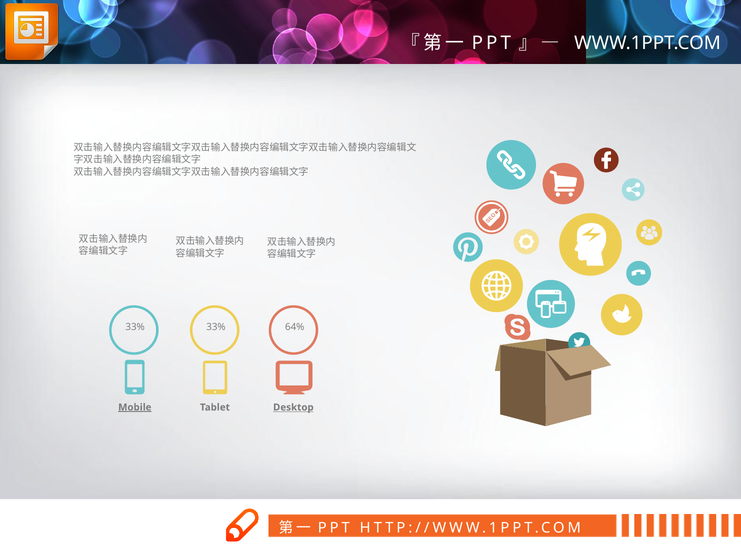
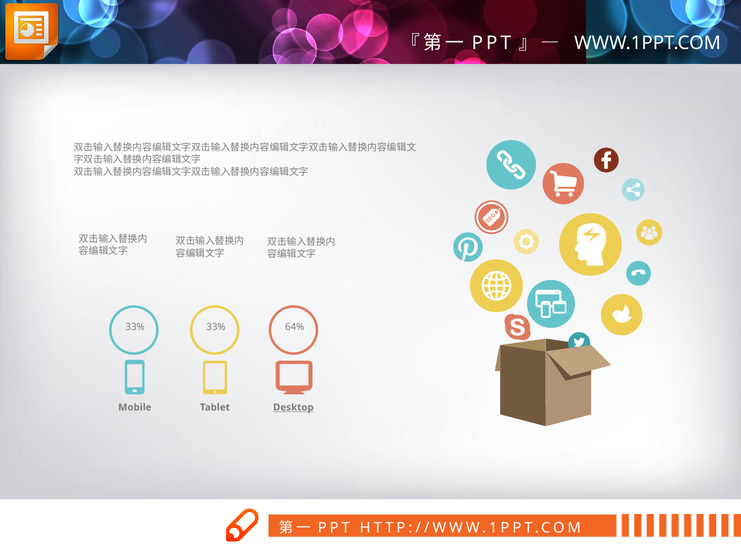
Mobile underline: present -> none
